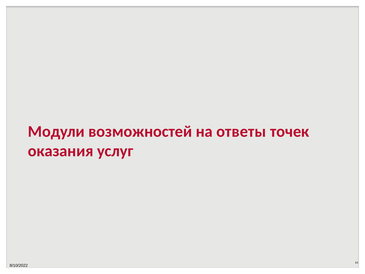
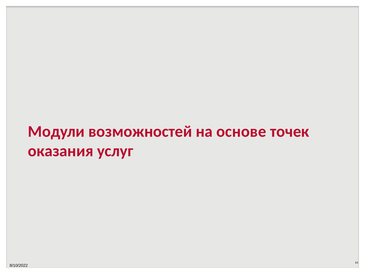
ответы: ответы -> основе
